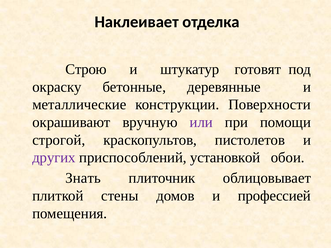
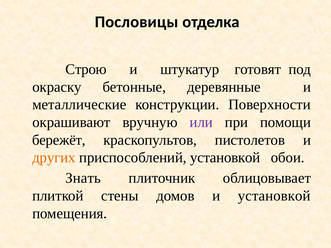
Наклеивает: Наклеивает -> Пословицы
строгой: строгой -> бережёт
других colour: purple -> orange
и профессией: профессией -> установкой
